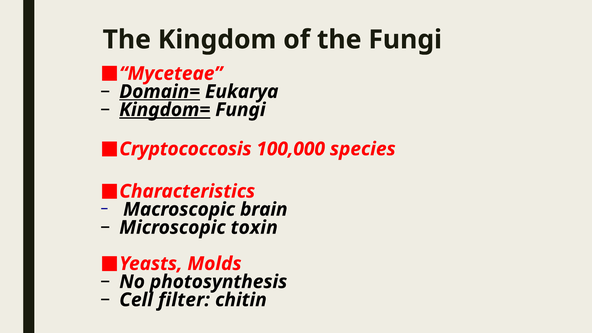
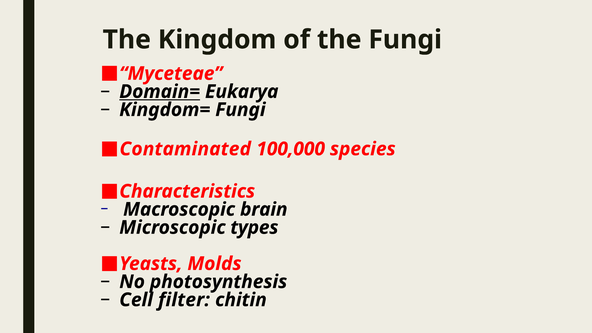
Kingdom= underline: present -> none
Cryptococcosis: Cryptococcosis -> Contaminated
toxin: toxin -> types
